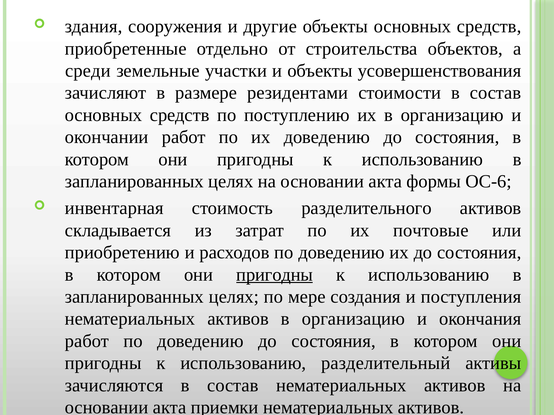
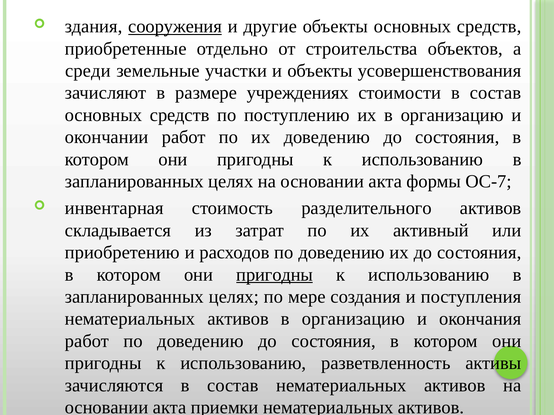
сооружения underline: none -> present
резидентами: резидентами -> учреждениях
ОС-6: ОС-6 -> ОС-7
почтовые: почтовые -> активный
разделительный: разделительный -> разветвленность
